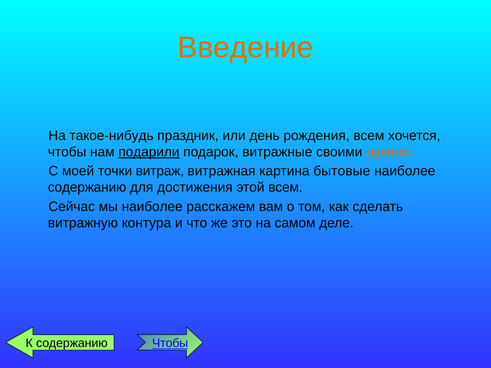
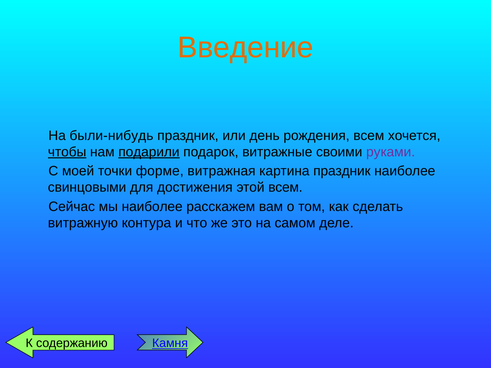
такое-нибудь: такое-нибудь -> были-нибудь
чтобы at (67, 152) underline: none -> present
руками colour: orange -> purple
витраж: витраж -> форме
картина бытовые: бытовые -> праздник
содержанию at (87, 188): содержанию -> свинцовыми
содержанию Чтобы: Чтобы -> Камня
